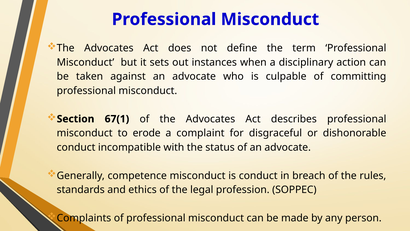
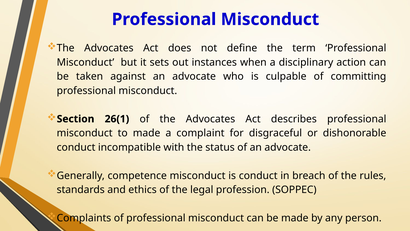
67(1: 67(1 -> 26(1
to erode: erode -> made
